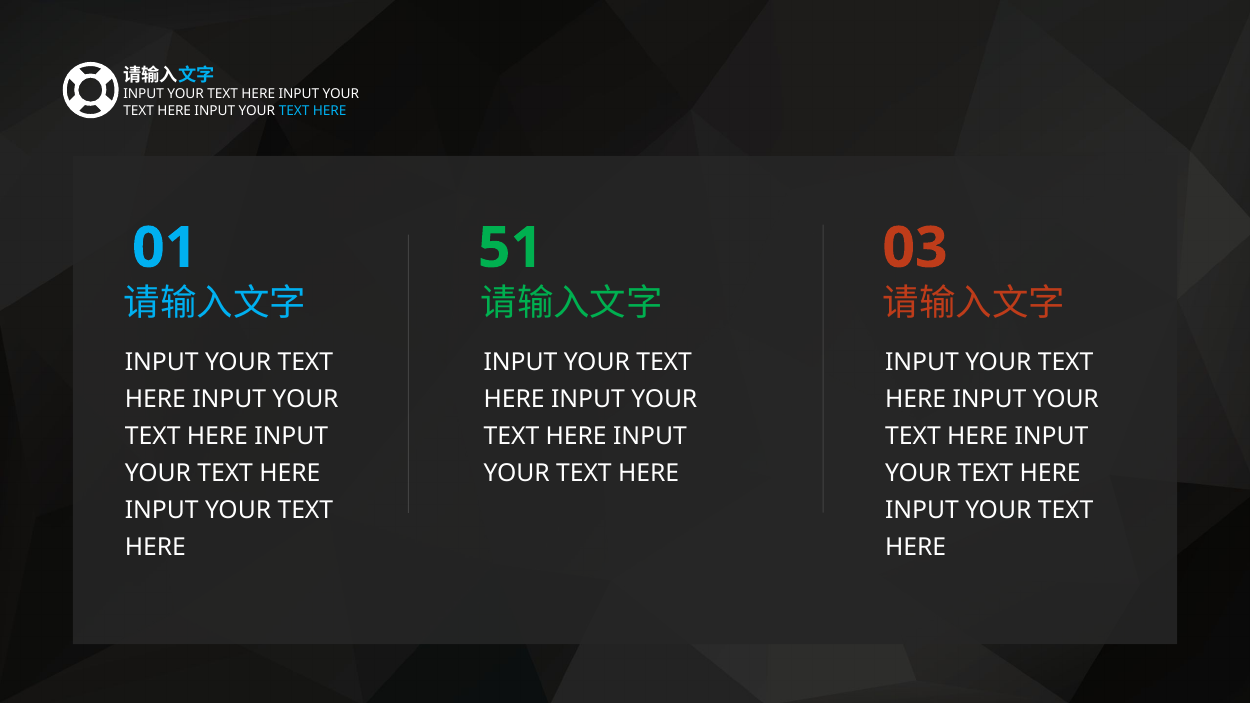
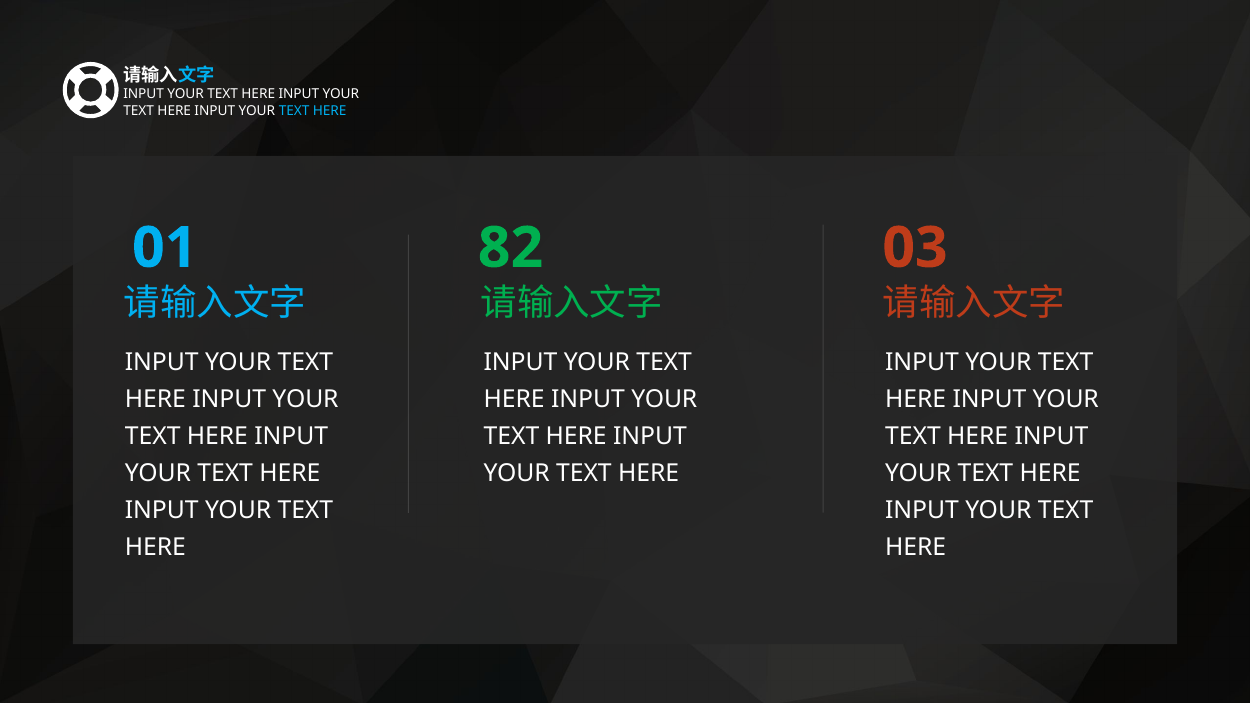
51: 51 -> 82
